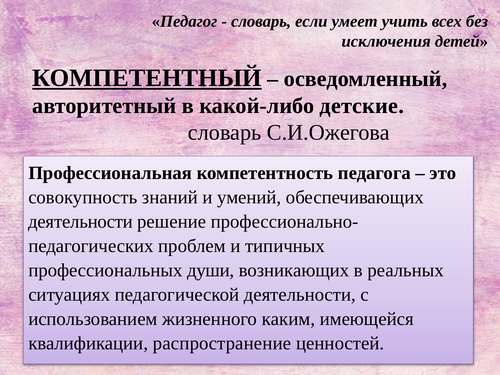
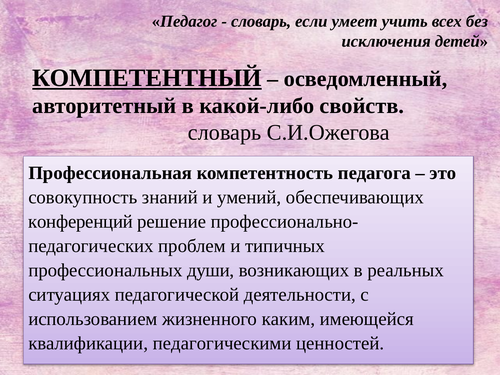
детские: детские -> свойств
деятельности at (81, 222): деятельности -> конференций
распространение: распространение -> педагогическими
